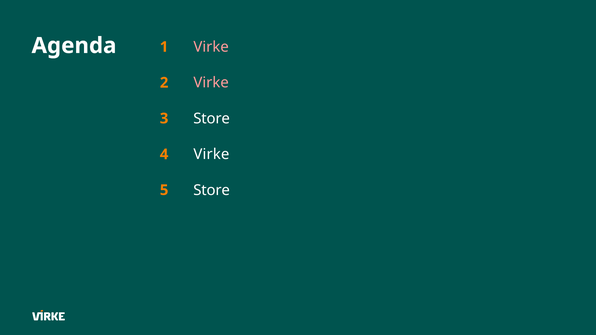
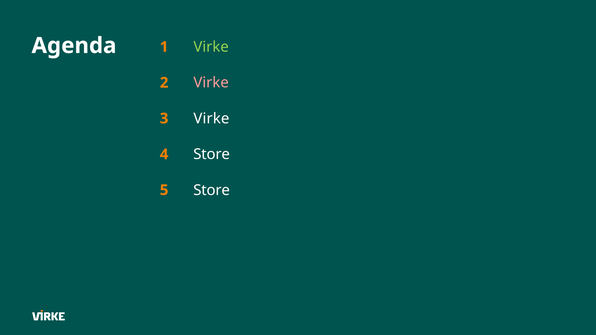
Virke at (211, 47) colour: pink -> light green
3 Store: Store -> Virke
4 Virke: Virke -> Store
